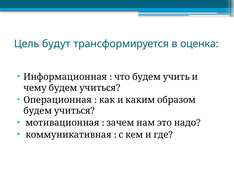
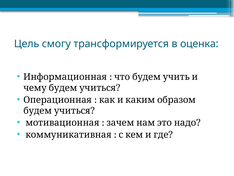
будут: будут -> смогу
